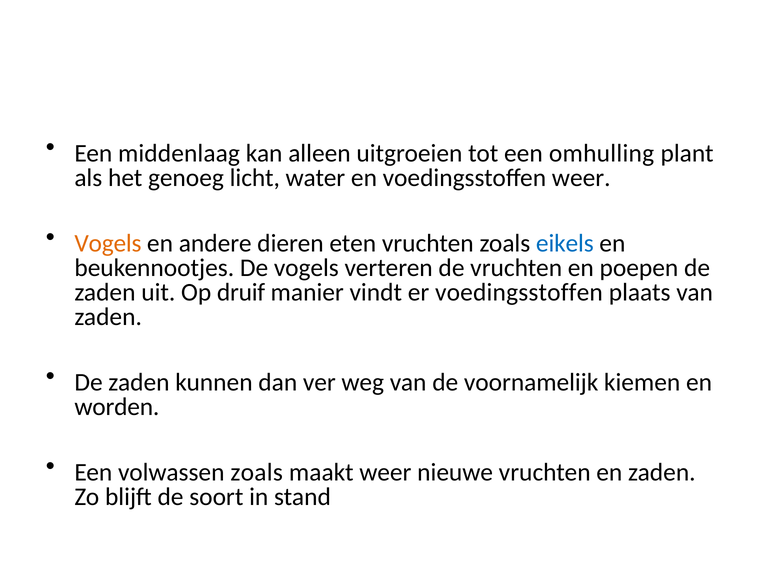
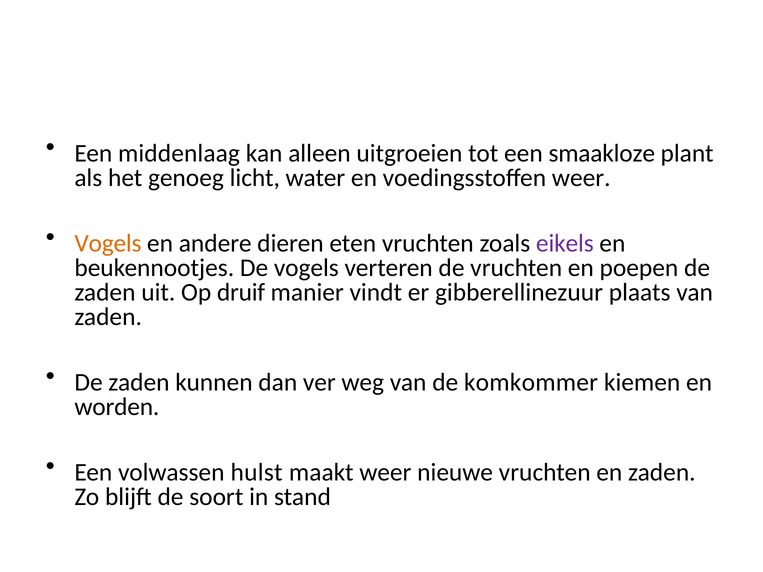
omhulling: omhulling -> smaakloze
eikels colour: blue -> purple
er voedingsstoffen: voedingsstoffen -> gibberellinezuur
voornamelijk: voornamelijk -> komkommer
volwassen zoals: zoals -> hulst
